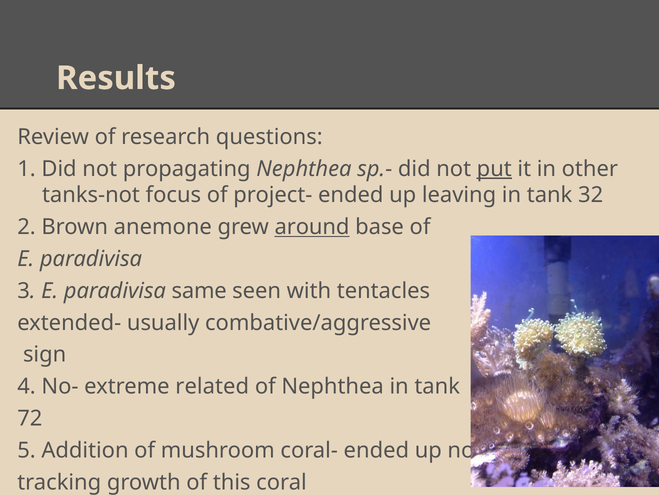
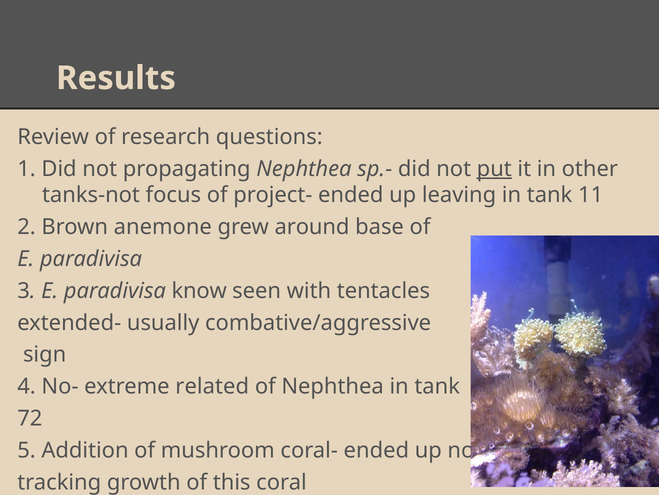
32: 32 -> 11
around underline: present -> none
same: same -> know
